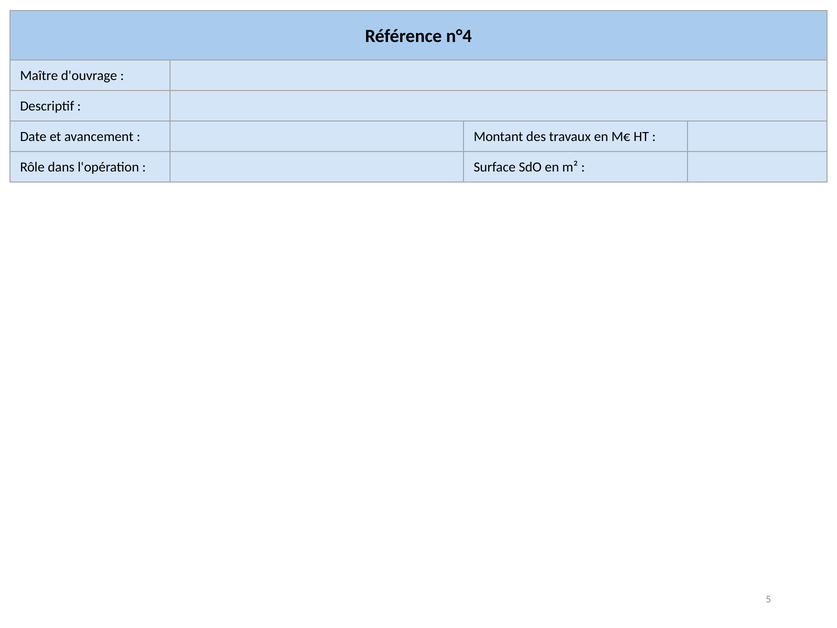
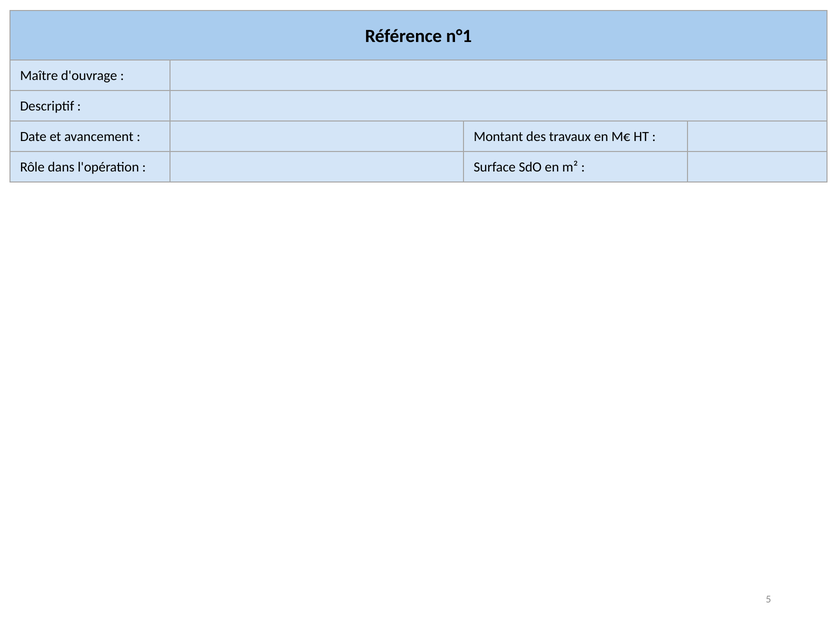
n°4: n°4 -> n°1
